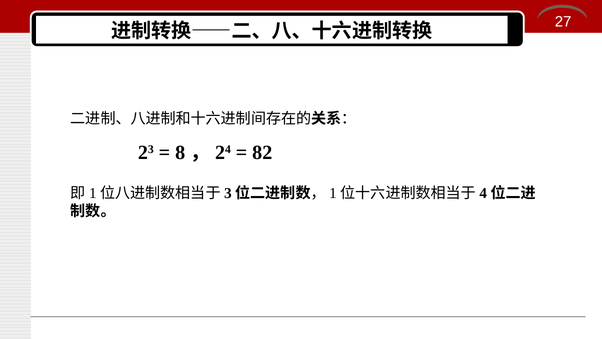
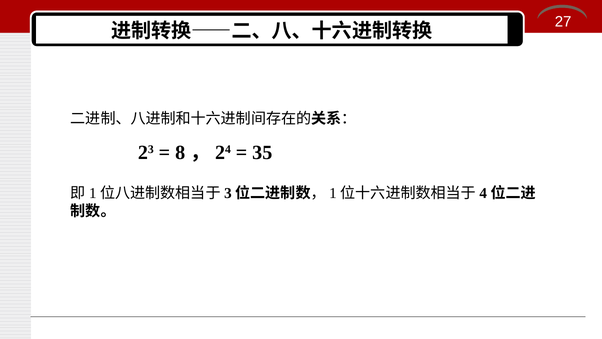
82: 82 -> 35
